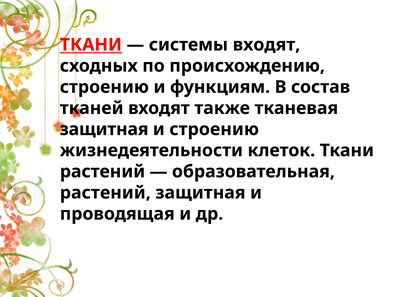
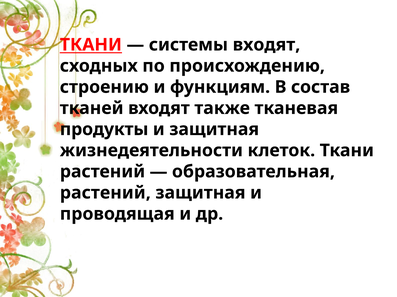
защитная at (104, 130): защитная -> продукты
и строению: строению -> защитная
